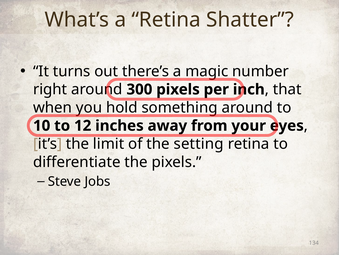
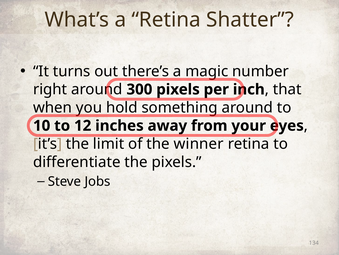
setting: setting -> winner
